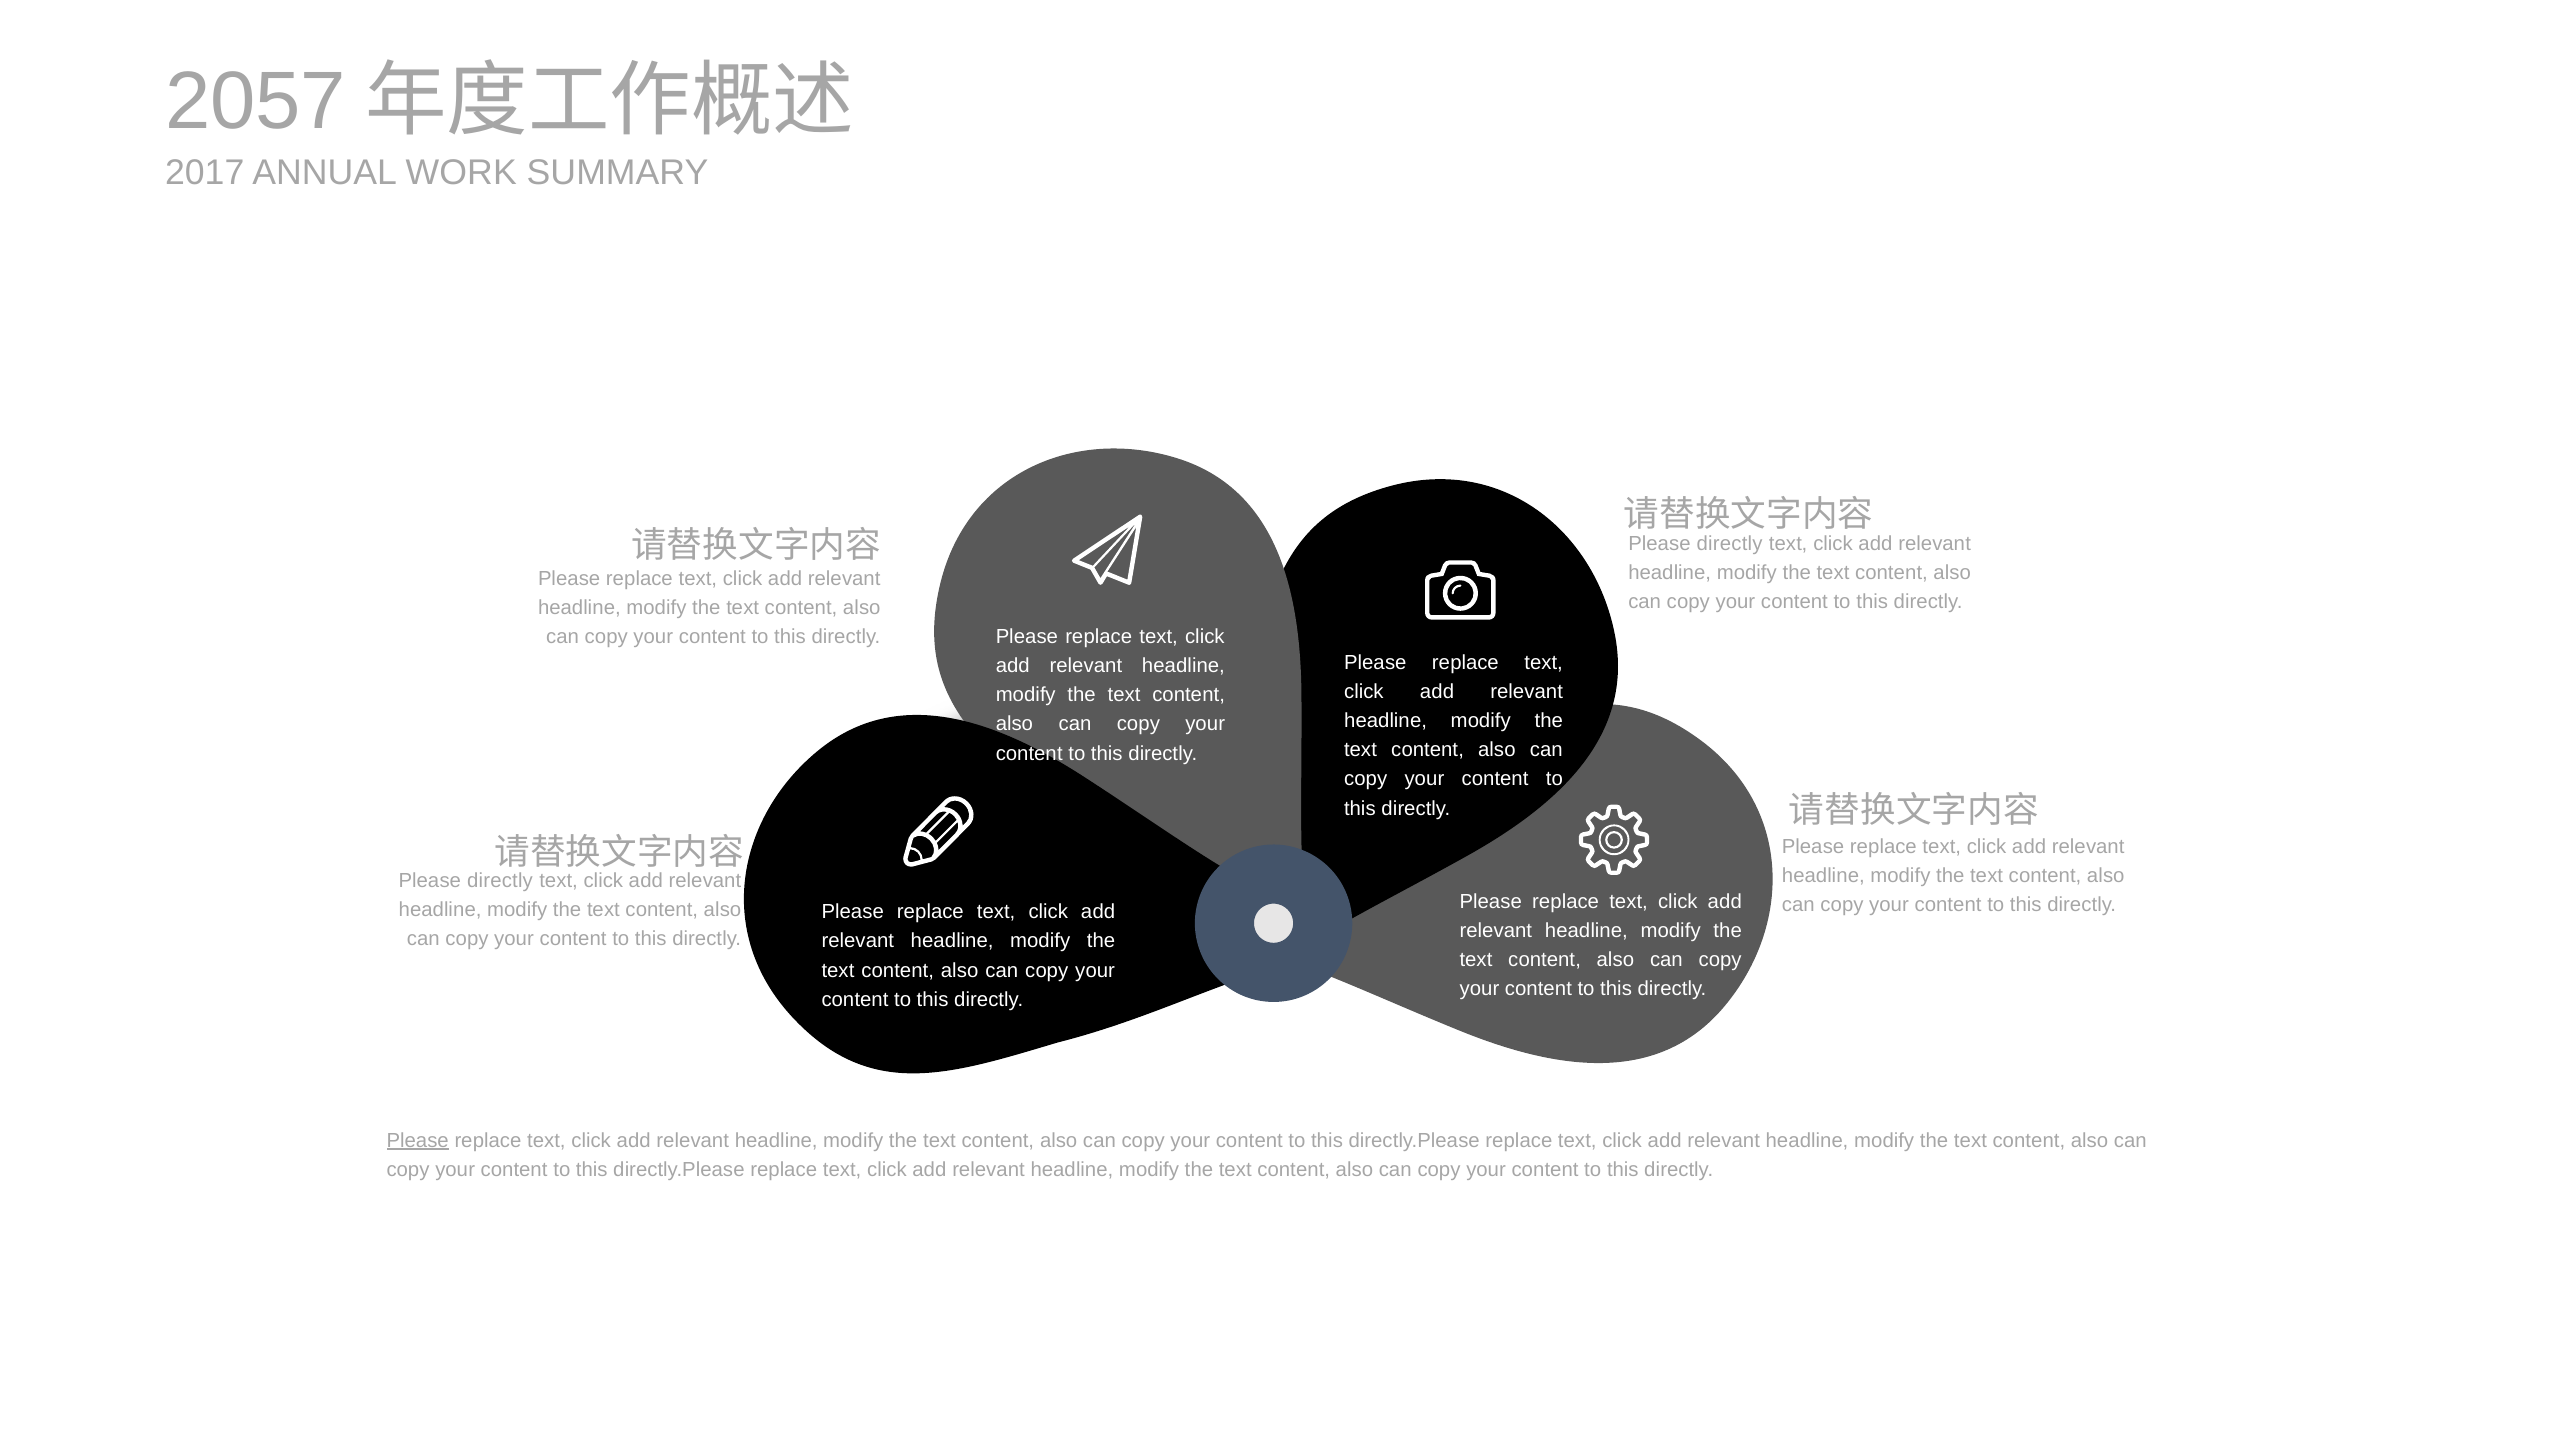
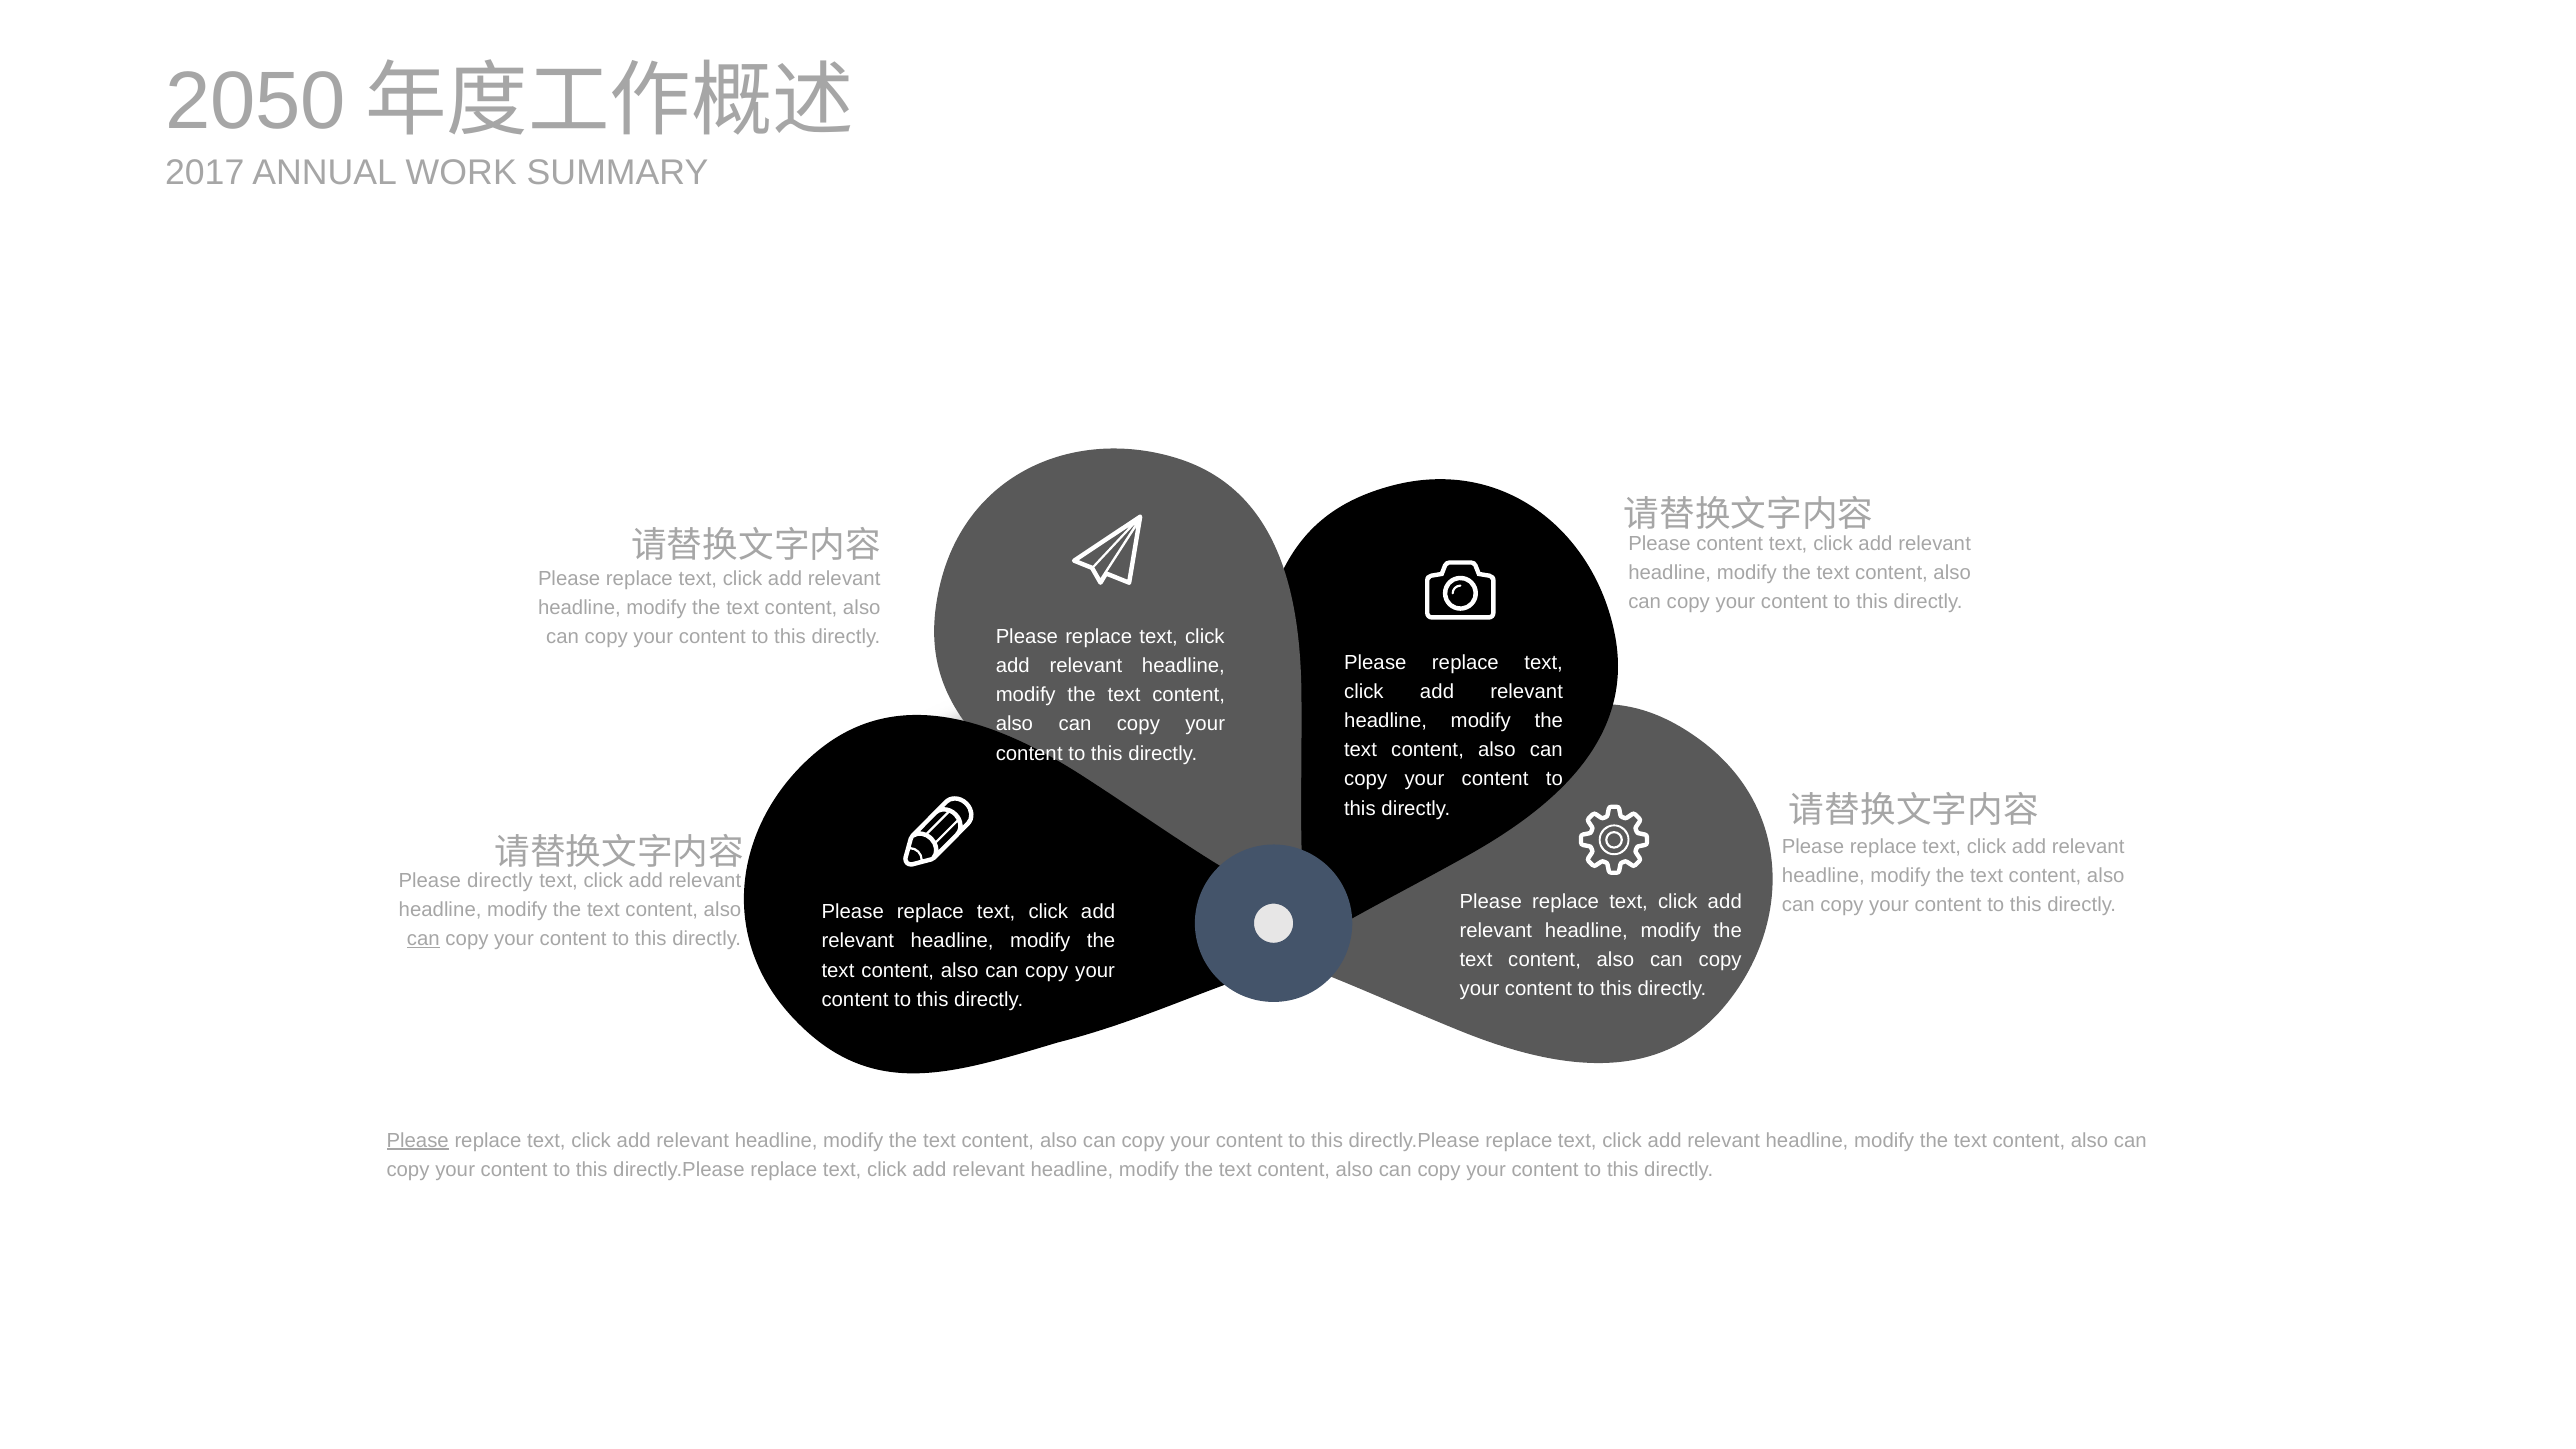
2057: 2057 -> 2050
directly at (1730, 543): directly -> content
can at (423, 939) underline: none -> present
